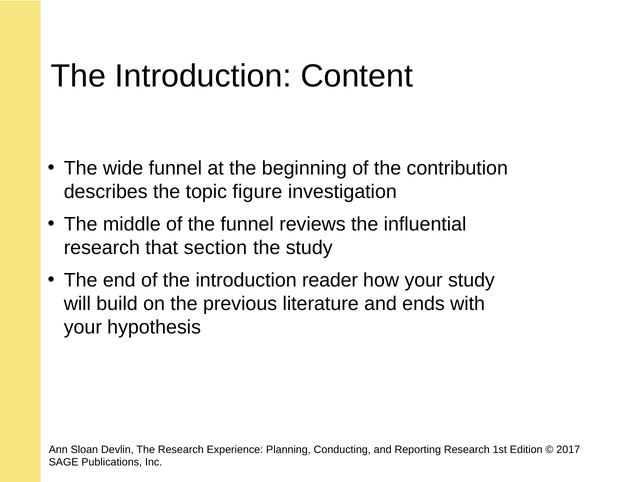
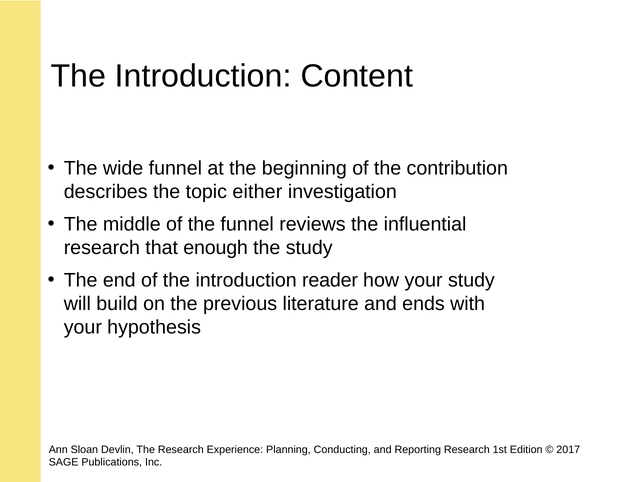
figure: figure -> either
section: section -> enough
